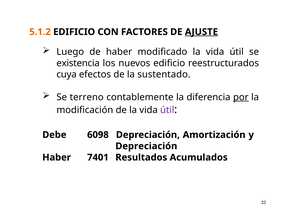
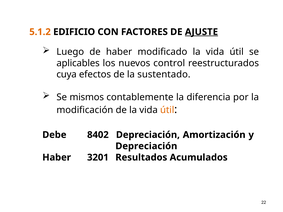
existencia: existencia -> aplicables
nuevos edificio: edificio -> control
terreno: terreno -> mismos
por underline: present -> none
útil at (167, 110) colour: purple -> orange
6098: 6098 -> 8402
7401: 7401 -> 3201
